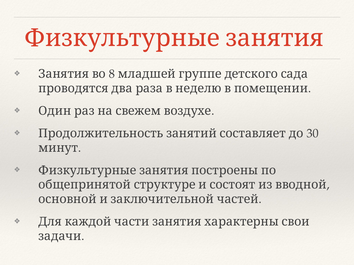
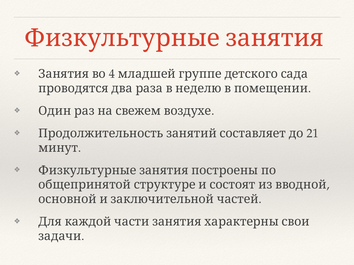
8: 8 -> 4
30: 30 -> 21
